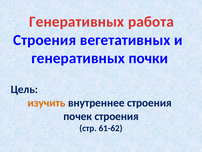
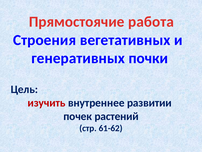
Генеративных at (77, 22): Генеративных -> Прямостоячие
изучить colour: orange -> red
внутреннее строения: строения -> развитии
почек строения: строения -> растений
